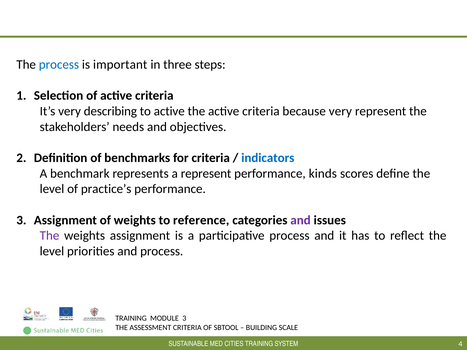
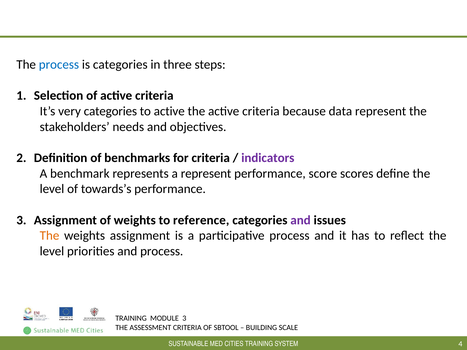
is important: important -> categories
very describing: describing -> categories
because very: very -> data
indicators colour: blue -> purple
kinds: kinds -> score
practice’s: practice’s -> towards’s
The at (50, 236) colour: purple -> orange
